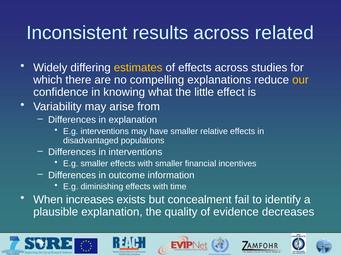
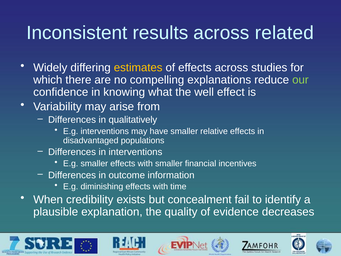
our colour: yellow -> light green
little: little -> well
in explanation: explanation -> qualitatively
increases: increases -> credibility
